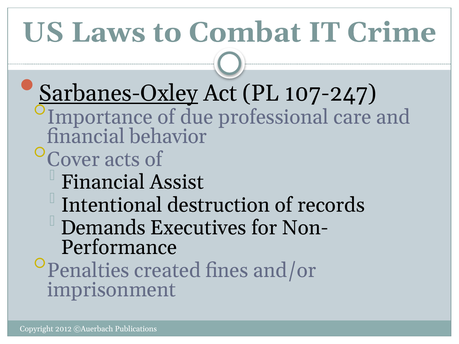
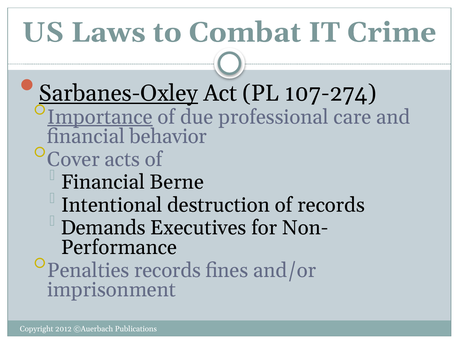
107-247: 107-247 -> 107-274
Importance underline: none -> present
Assist: Assist -> Berne
Penalties created: created -> records
